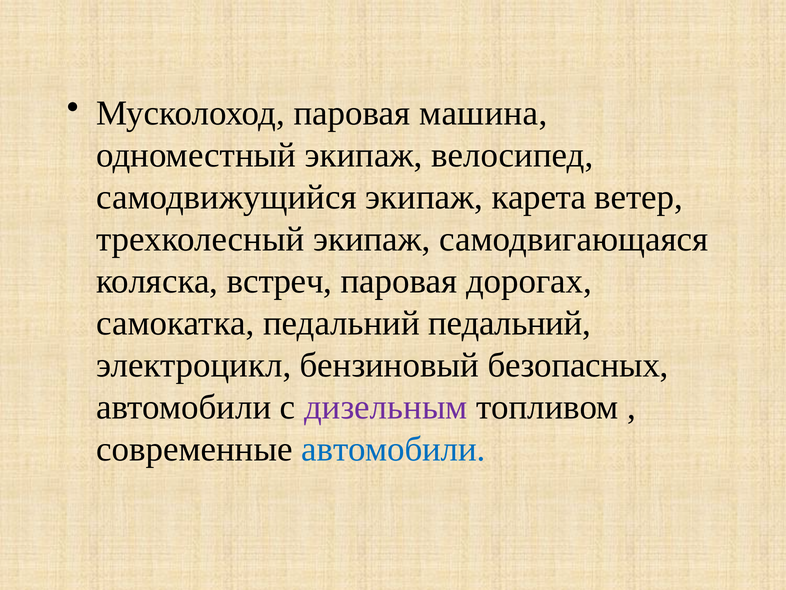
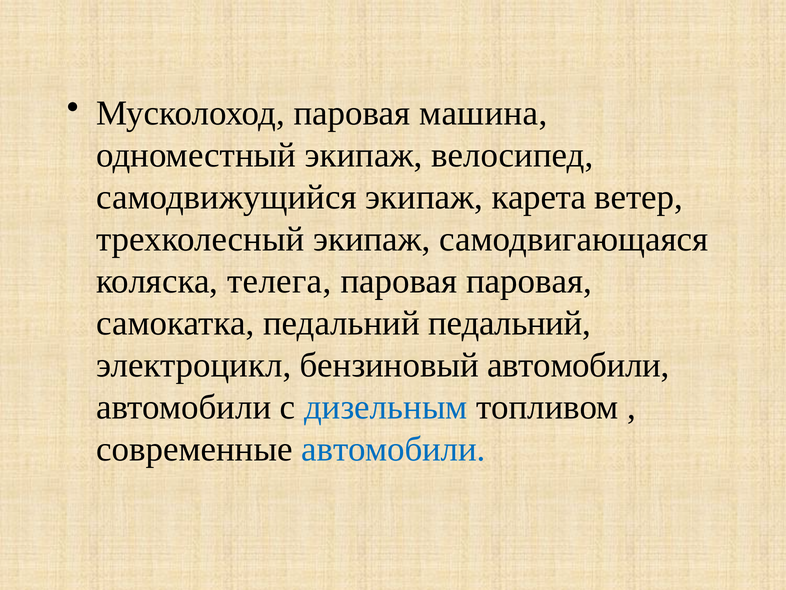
встреч: встреч -> телега
паровая дорогах: дорогах -> паровая
бензиновый безопасных: безопасных -> автомобили
дизельным colour: purple -> blue
